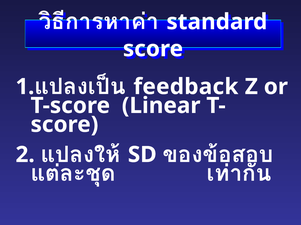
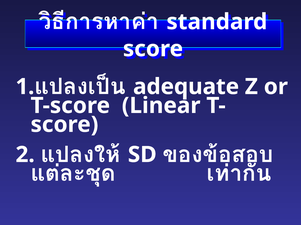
feedback: feedback -> adequate
